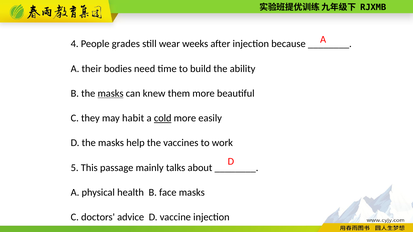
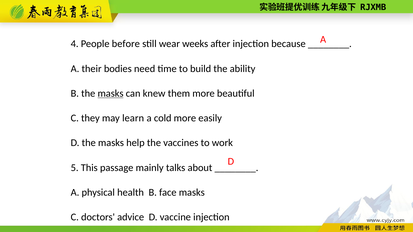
grades: grades -> before
habit: habit -> learn
cold underline: present -> none
